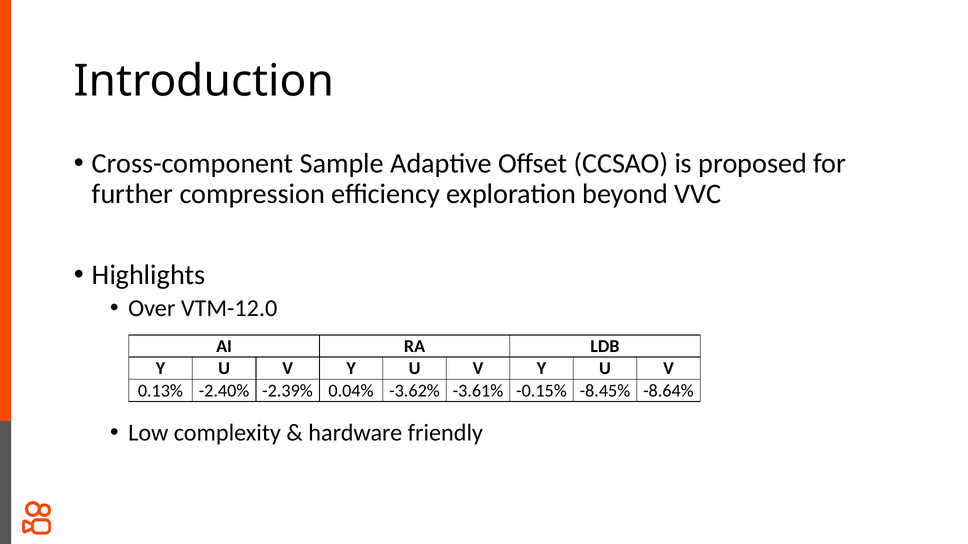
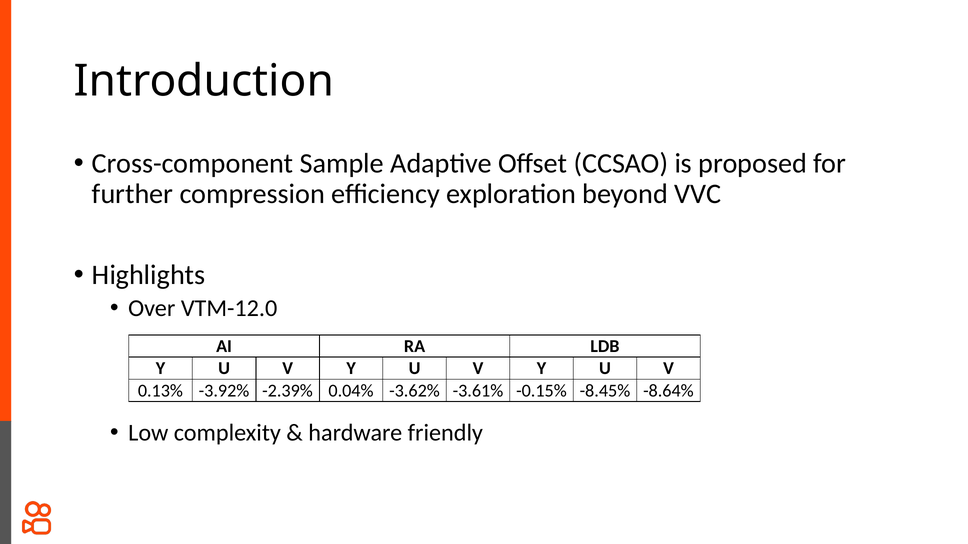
-2.40%: -2.40% -> -3.92%
